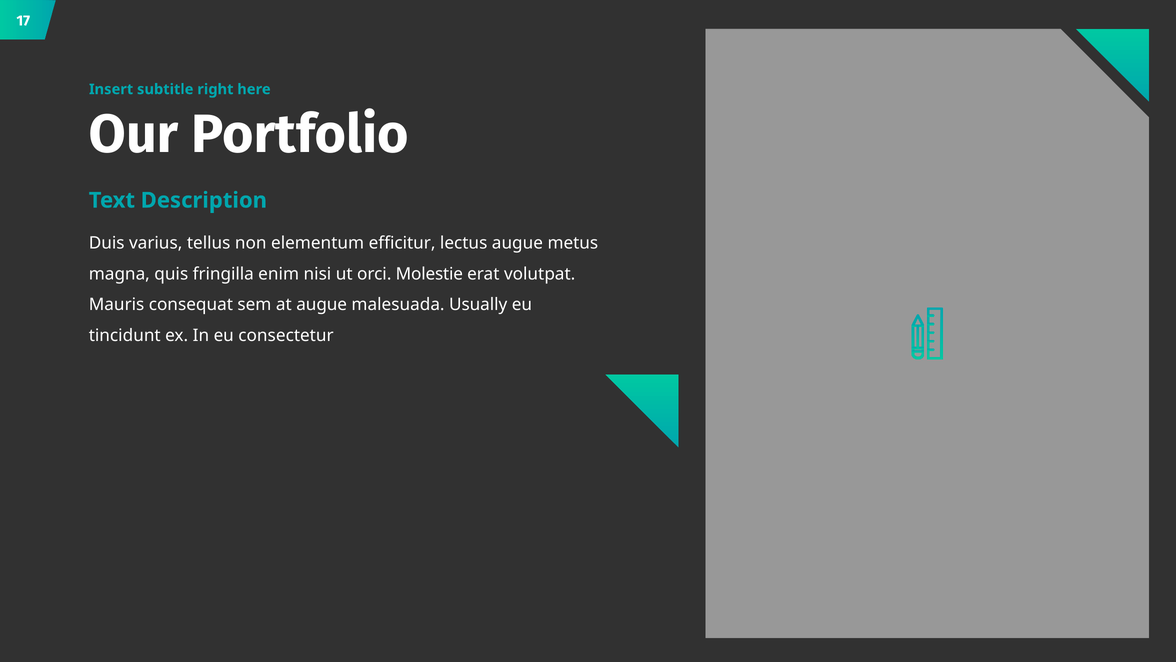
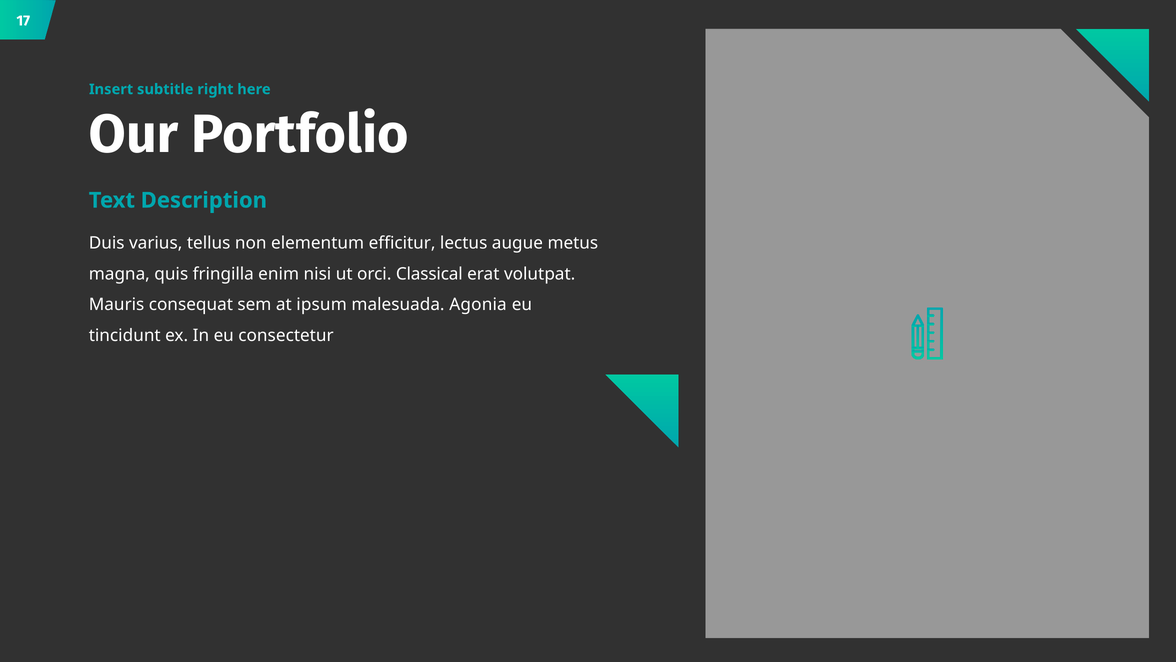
Molestie: Molestie -> Classical
at augue: augue -> ipsum
Usually: Usually -> Agonia
